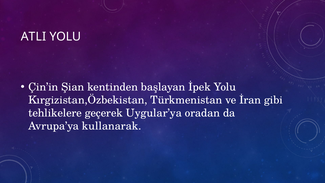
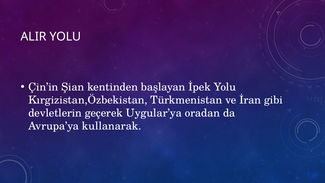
ATLI: ATLI -> ALIR
tehlikelere: tehlikelere -> devletlerin
